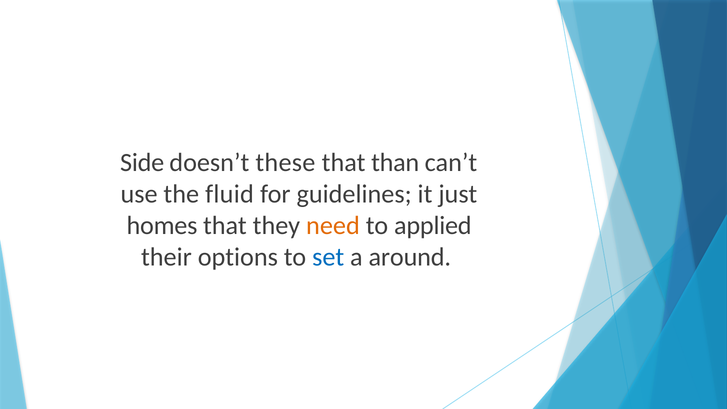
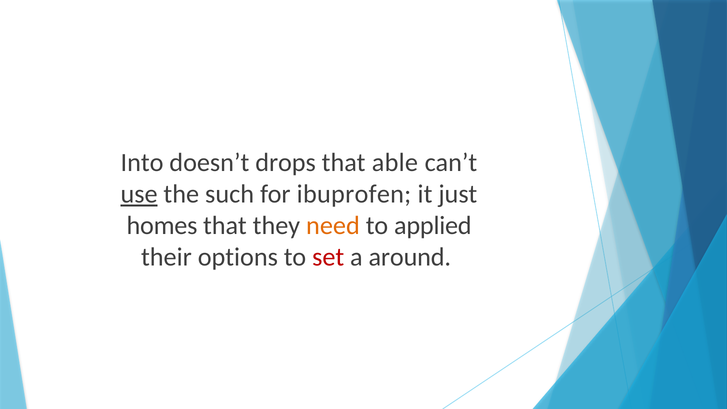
Side: Side -> Into
these: these -> drops
than: than -> able
use underline: none -> present
fluid: fluid -> such
guidelines: guidelines -> ibuprofen
set colour: blue -> red
